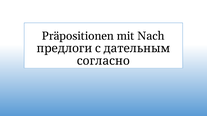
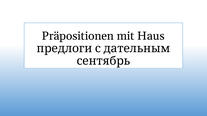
Nach: Nach -> Haus
согласно: согласно -> сентябрь
